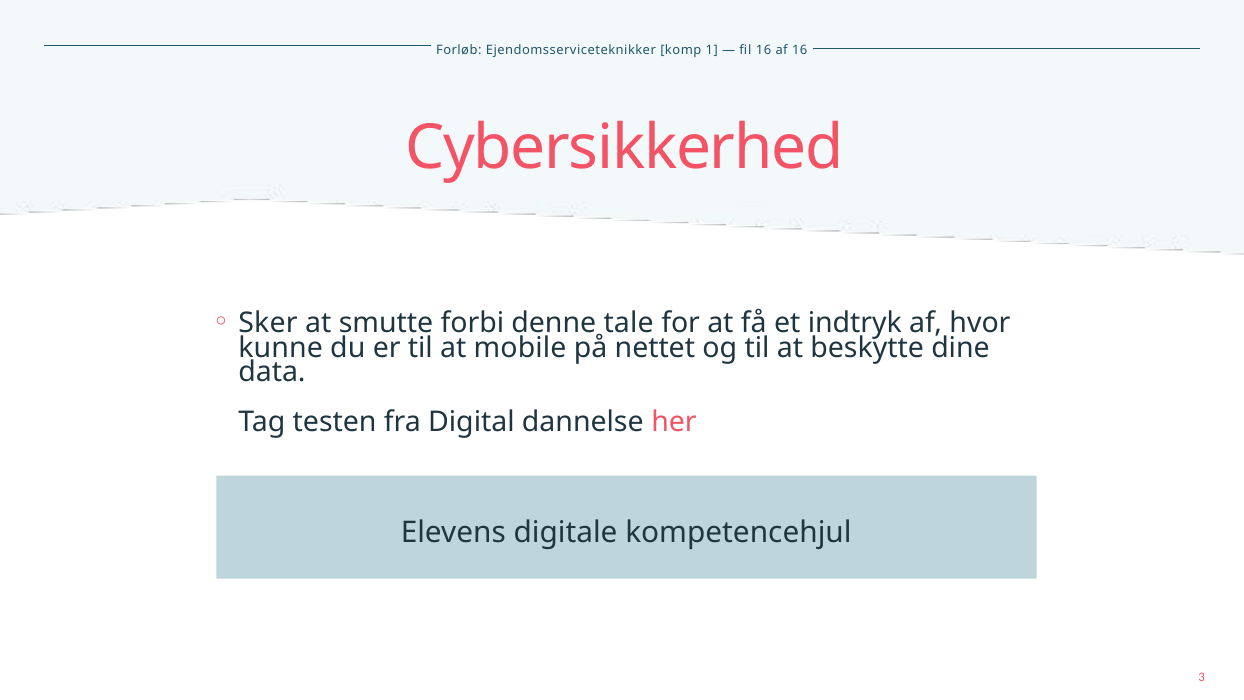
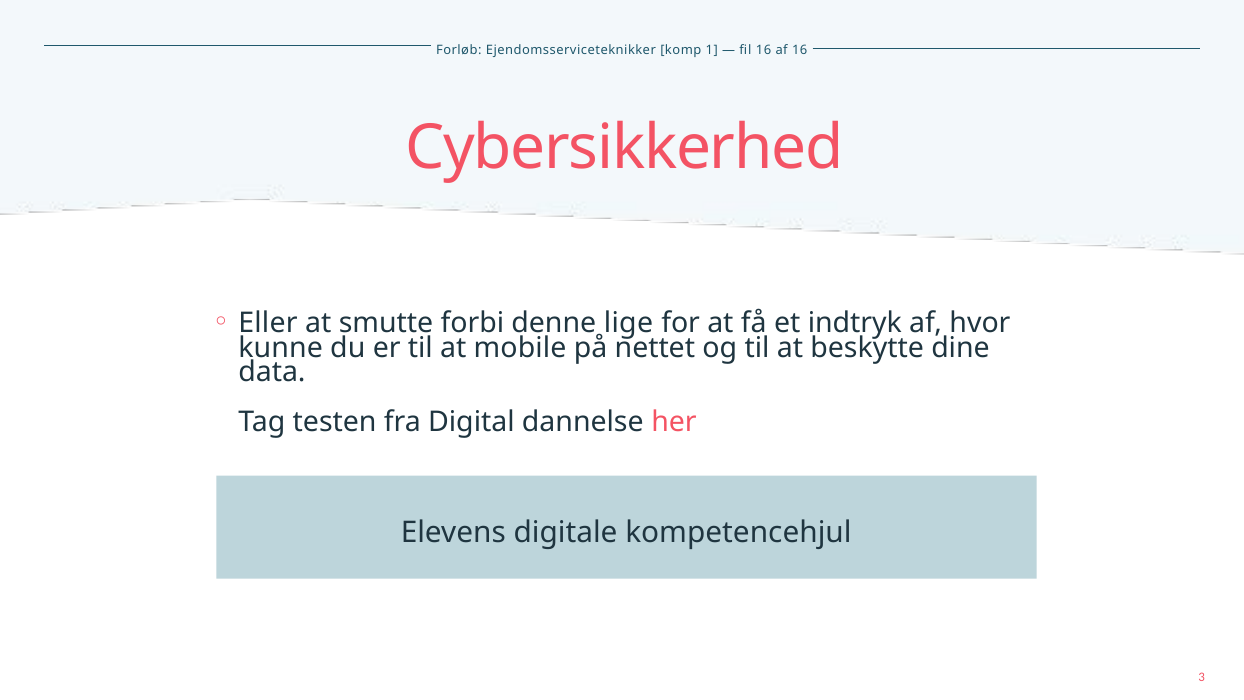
Sker: Sker -> Eller
tale: tale -> lige
